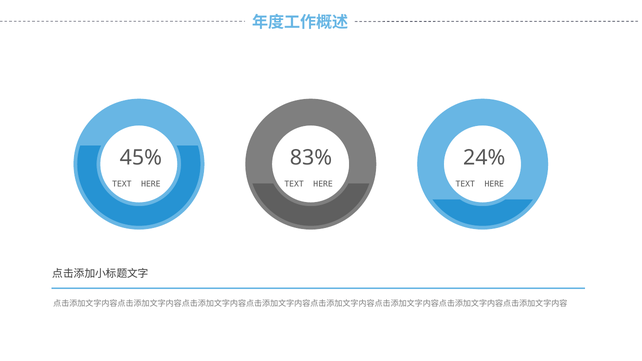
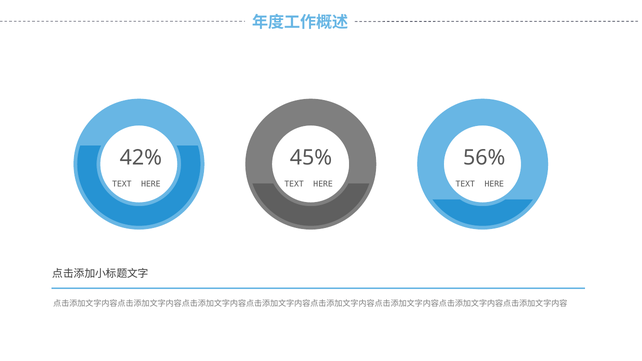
45%: 45% -> 42%
83%: 83% -> 45%
24%: 24% -> 56%
